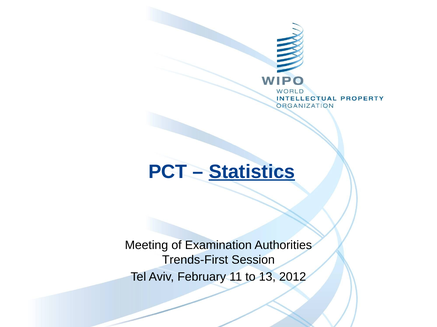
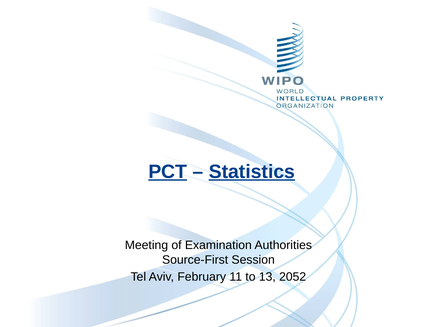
PCT underline: none -> present
Trends-First: Trends-First -> Source-First
2012: 2012 -> 2052
